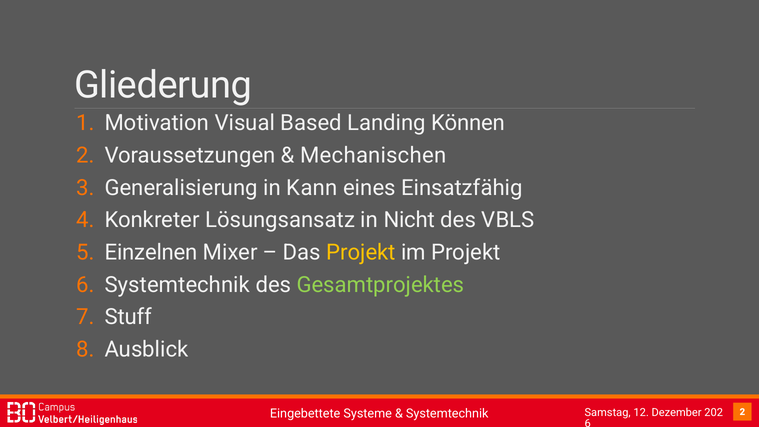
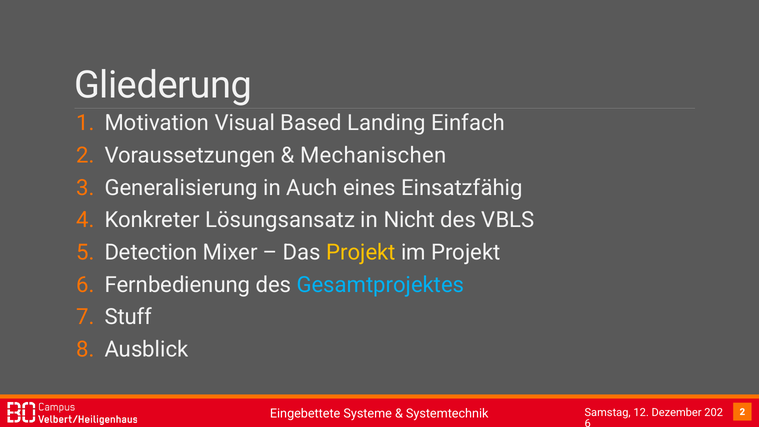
Können: Können -> Einfach
Kann: Kann -> Auch
Einzelnen: Einzelnen -> Detection
Systemtechnik at (177, 285): Systemtechnik -> Fernbedienung
Gesamtprojektes colour: light green -> light blue
